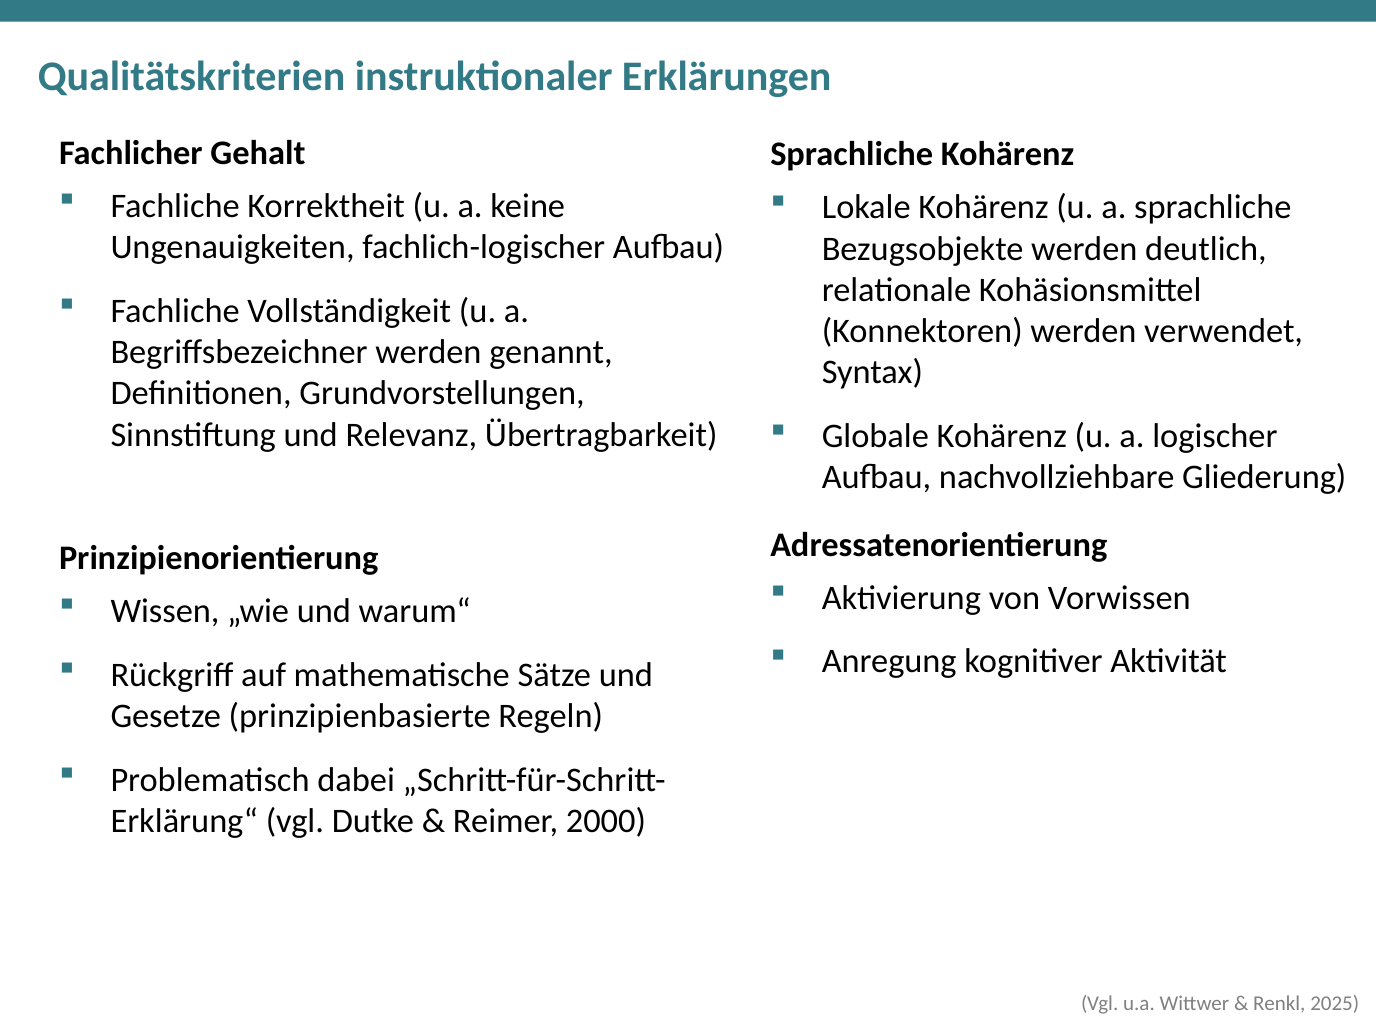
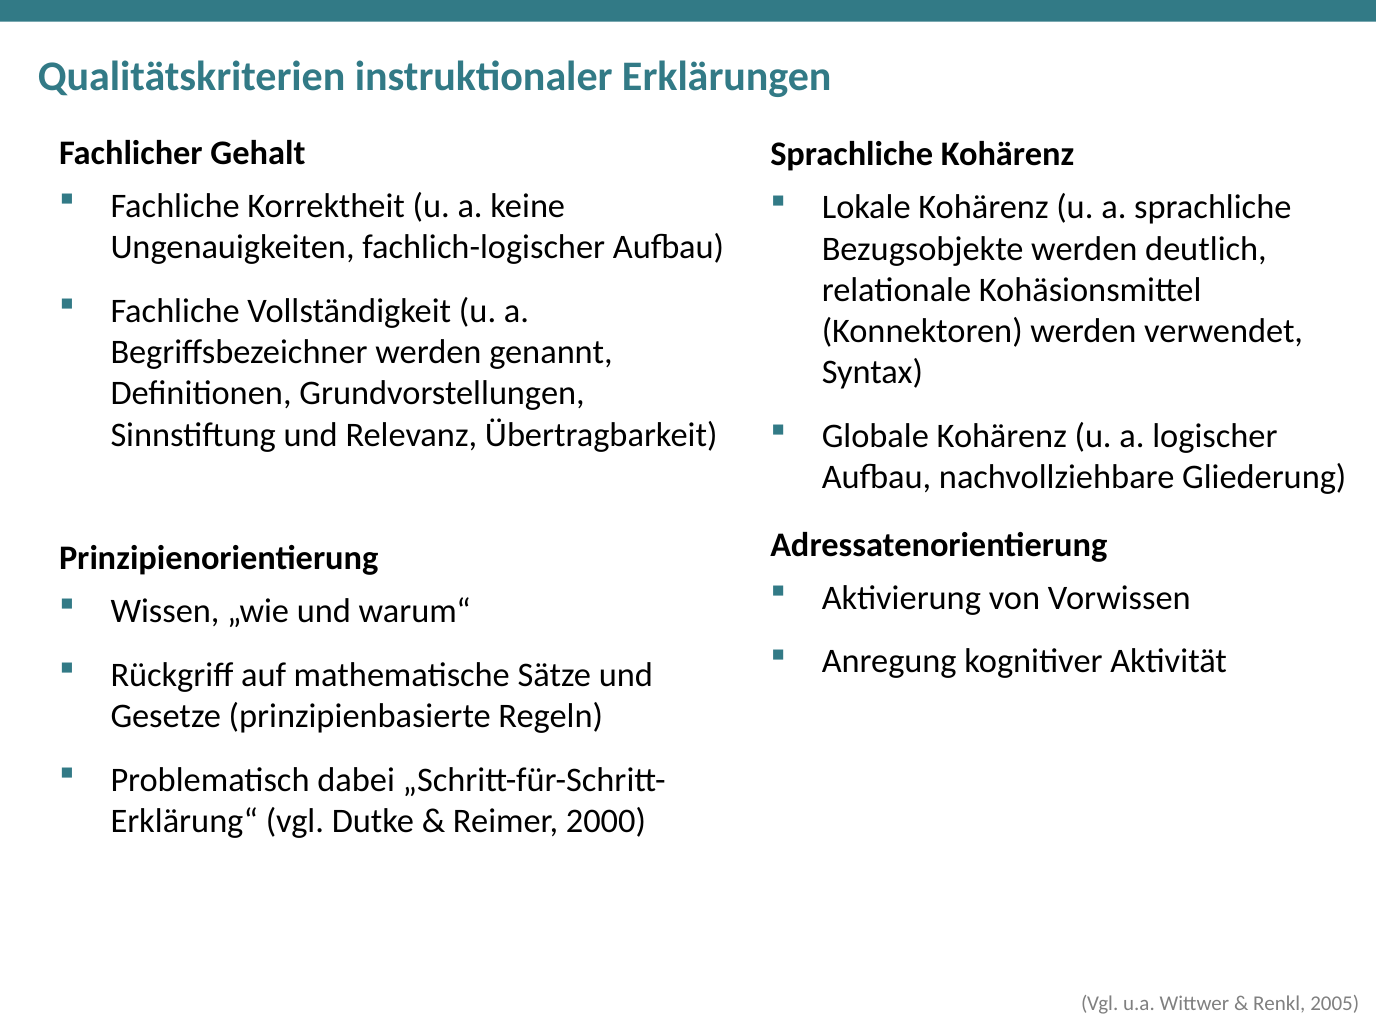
2025: 2025 -> 2005
